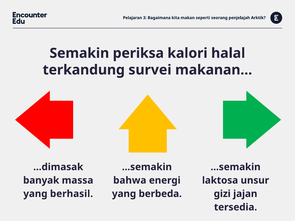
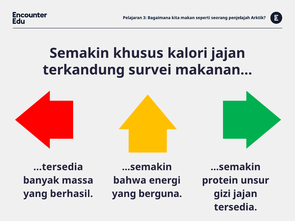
periksa: periksa -> khusus
kalori halal: halal -> jajan
...dimasak: ...dimasak -> ...tersedia
laktosa: laktosa -> protein
berbeda: berbeda -> berguna
